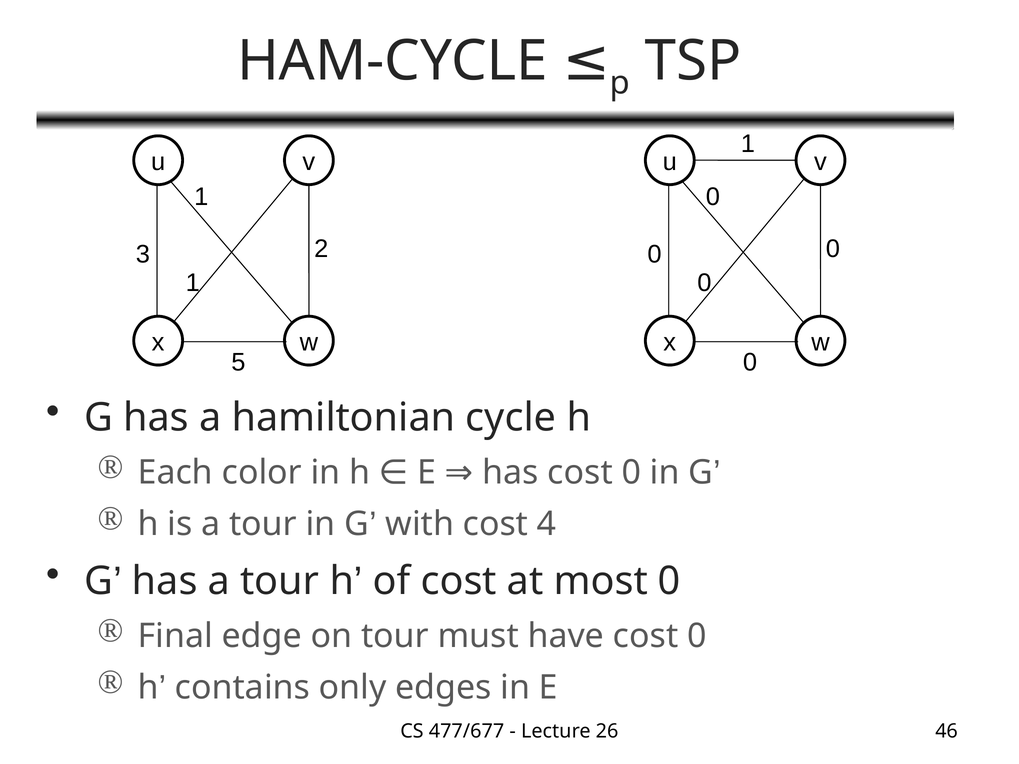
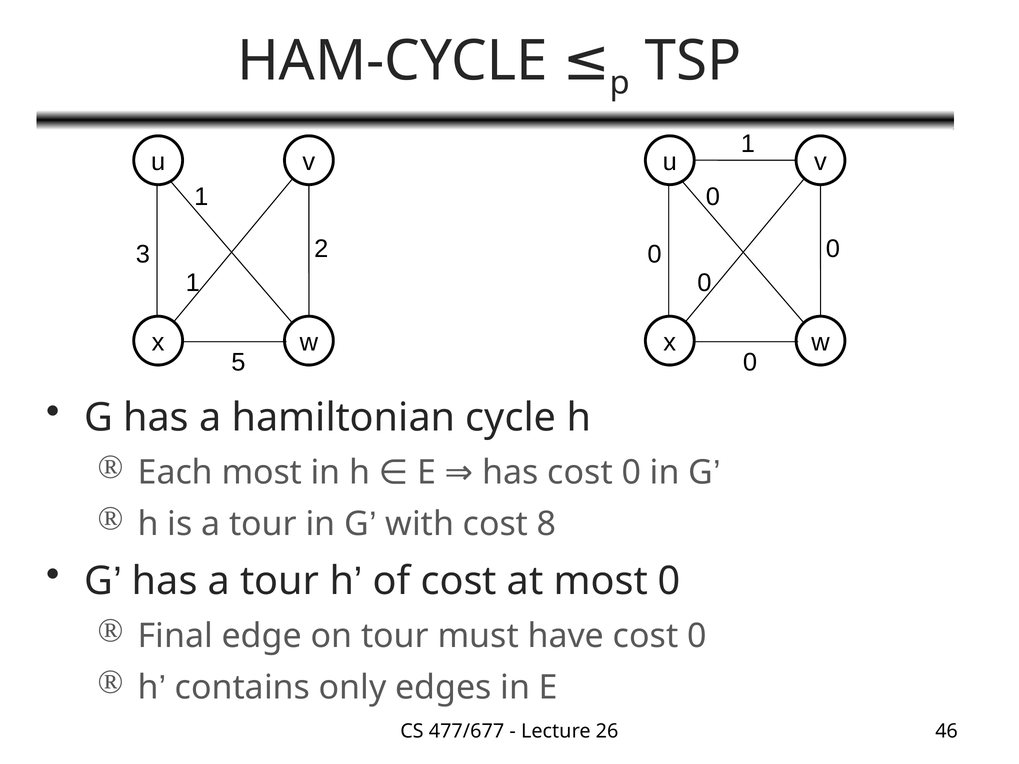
Each color: color -> most
4: 4 -> 8
